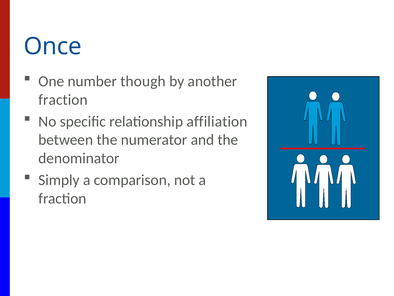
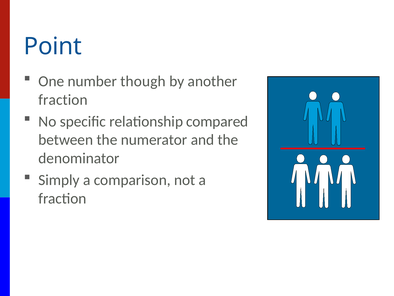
Once: Once -> Point
affiliation: affiliation -> compared
